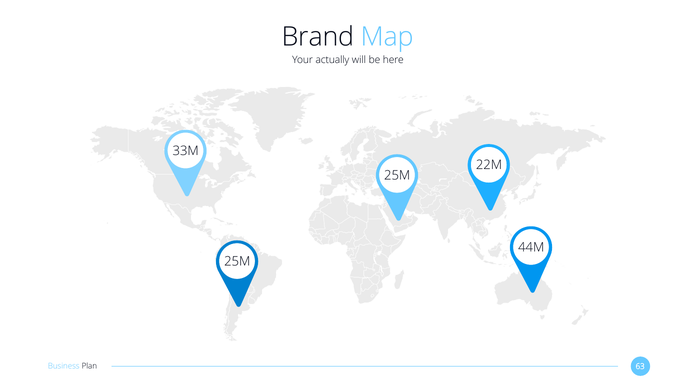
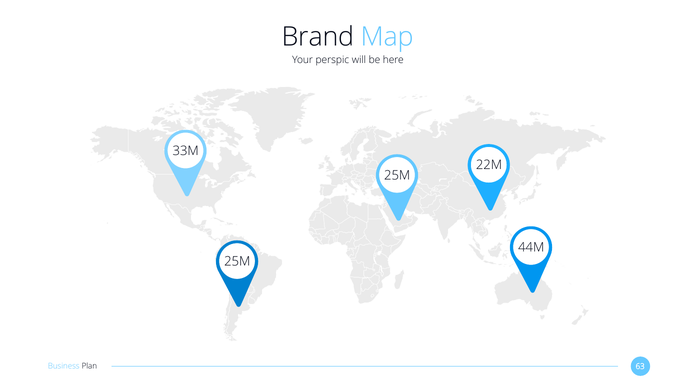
actually: actually -> perspic
